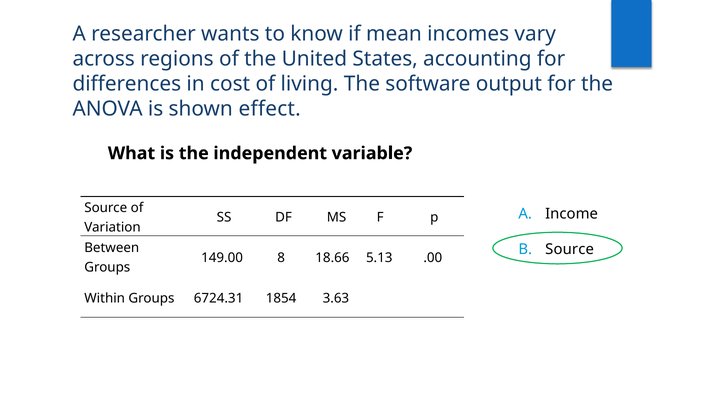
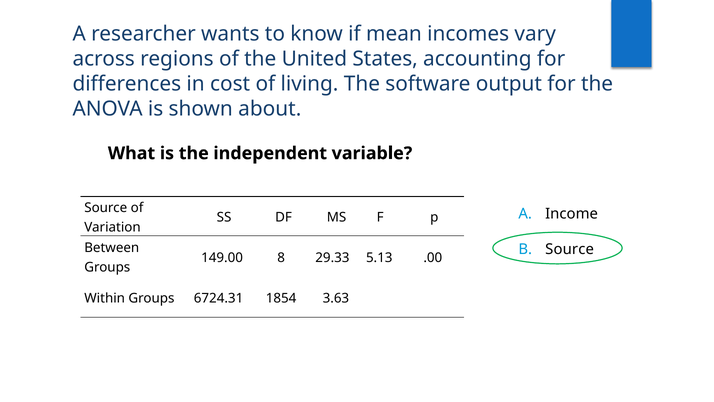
effect: effect -> about
18.66: 18.66 -> 29.33
